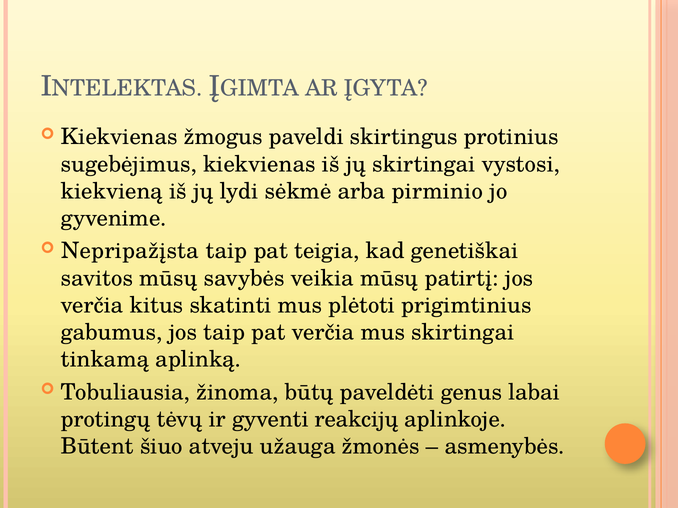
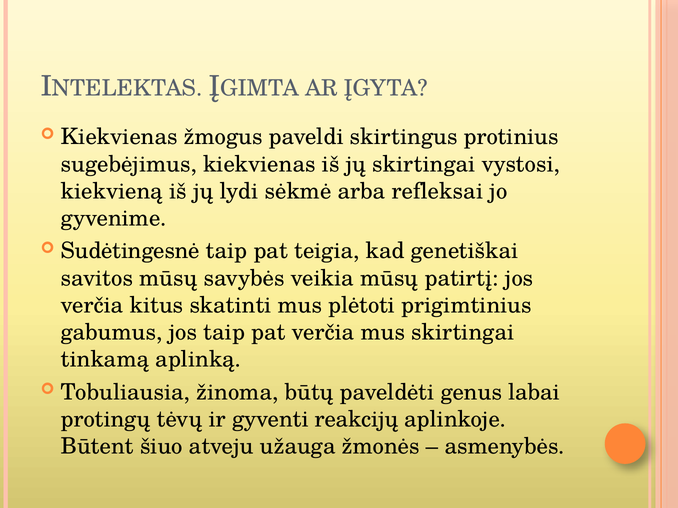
pirminio: pirminio -> refleksai
Nepripažįsta: Nepripažįsta -> Sudėtingesnė
